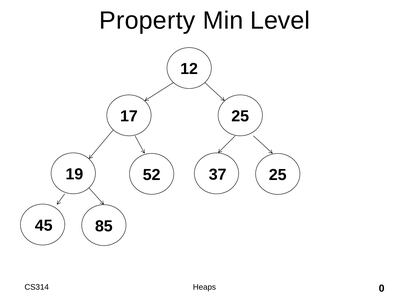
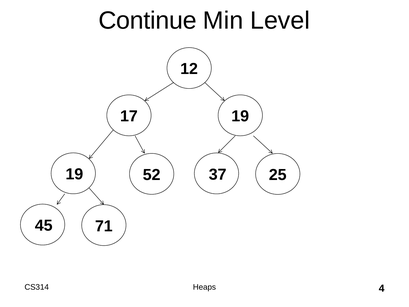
Property: Property -> Continue
17 25: 25 -> 19
85: 85 -> 71
0: 0 -> 4
